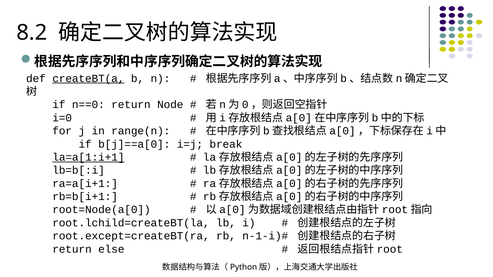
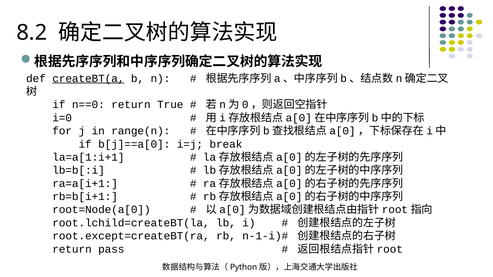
Node: Node -> True
la=a[1:i+1 underline: present -> none
else: else -> pass
